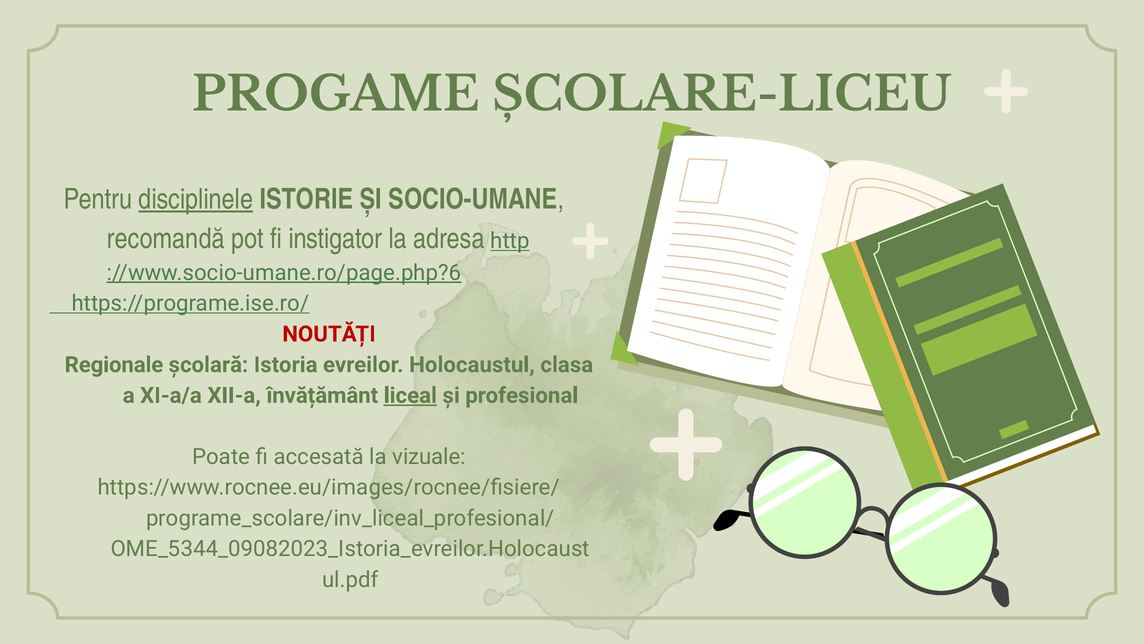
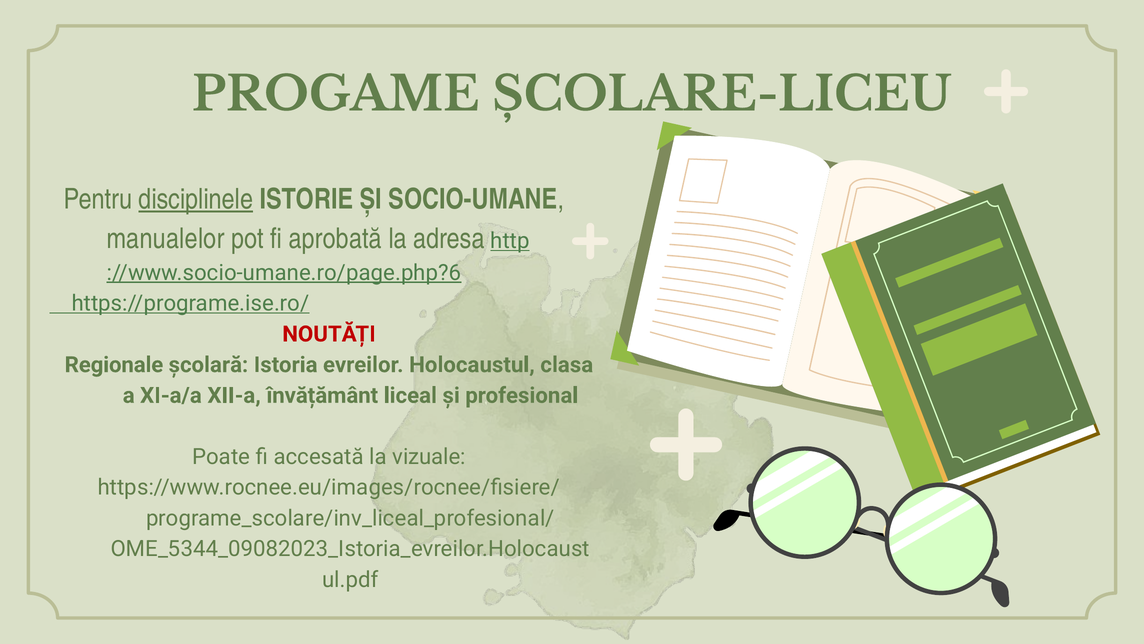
recomandă: recomandă -> manualelor
instigator: instigator -> aprobată
liceal underline: present -> none
